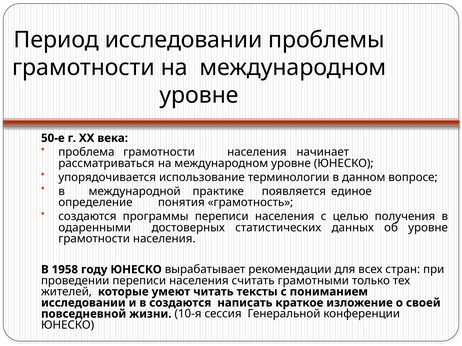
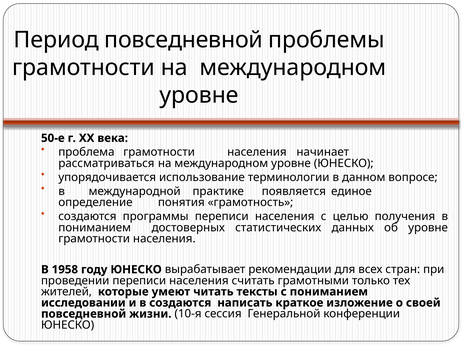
Период исследовании: исследовании -> повседневной
одаренными at (95, 228): одаренными -> пониманием
